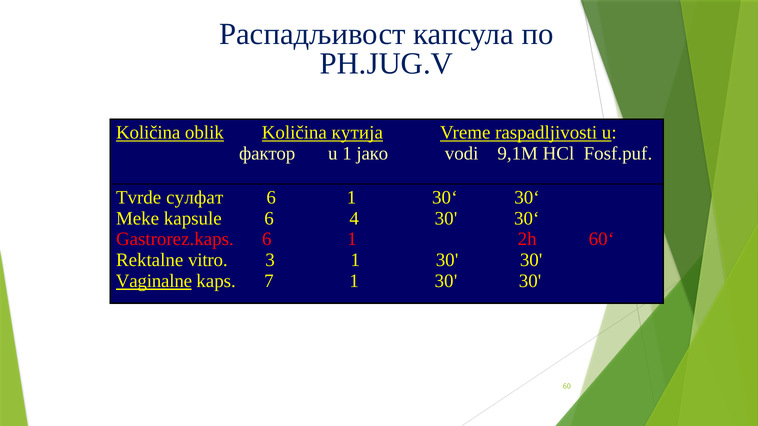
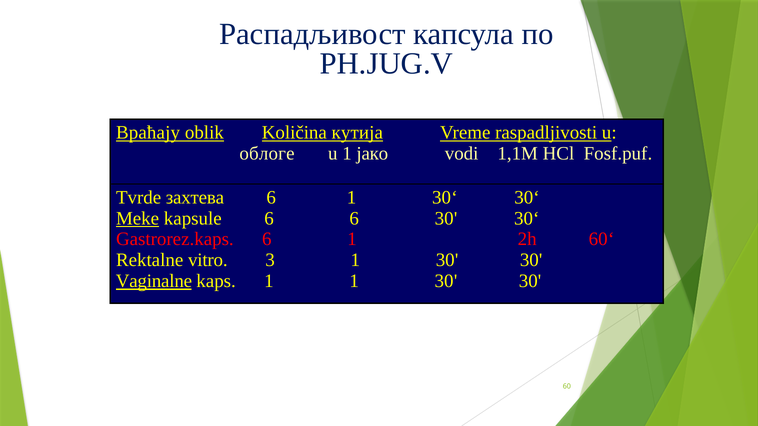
Količina at (148, 133): Količina -> Враћају
фактор: фактор -> облоге
9,1M: 9,1M -> 1,1M
сулфат: сулфат -> захтева
Meke underline: none -> present
6 4: 4 -> 6
kaps 7: 7 -> 1
